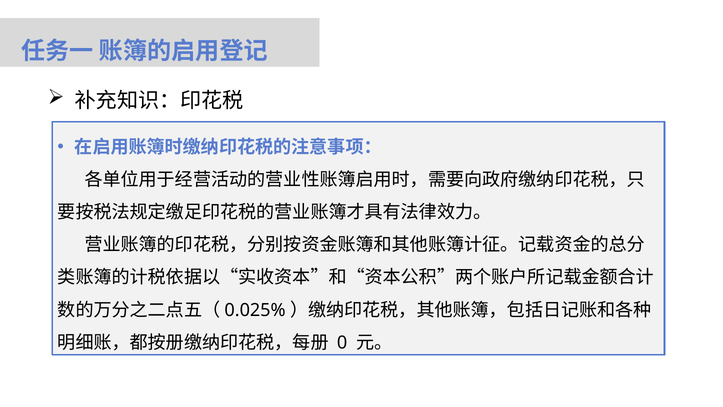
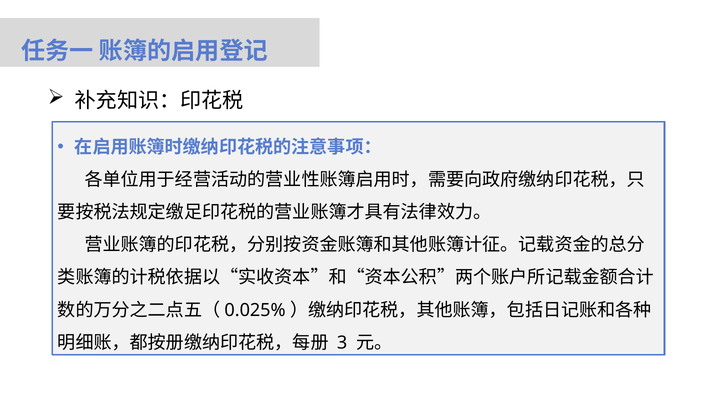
0: 0 -> 3
